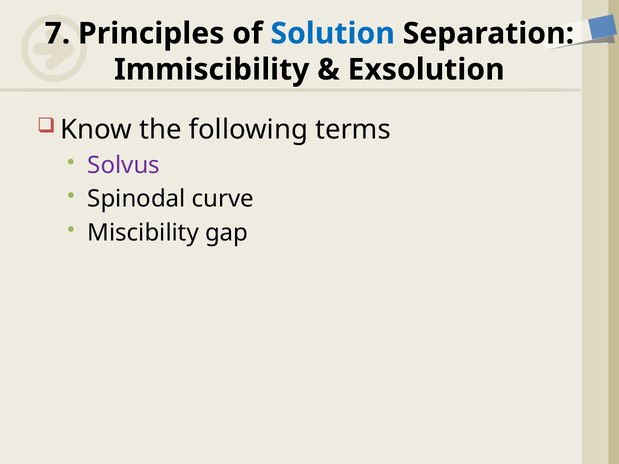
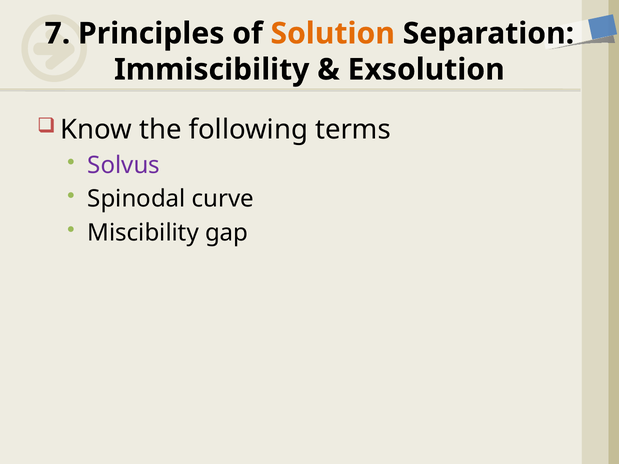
Solution colour: blue -> orange
